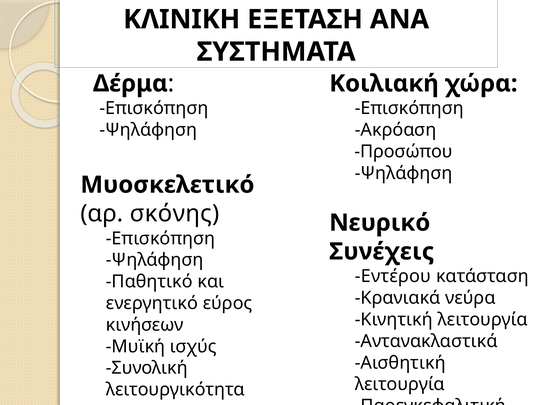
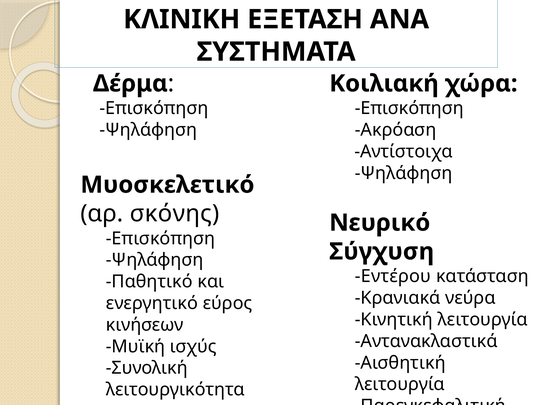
Προσώπου: Προσώπου -> Αντίστοιχα
Συνέχεις: Συνέχεις -> Σύγχυση
